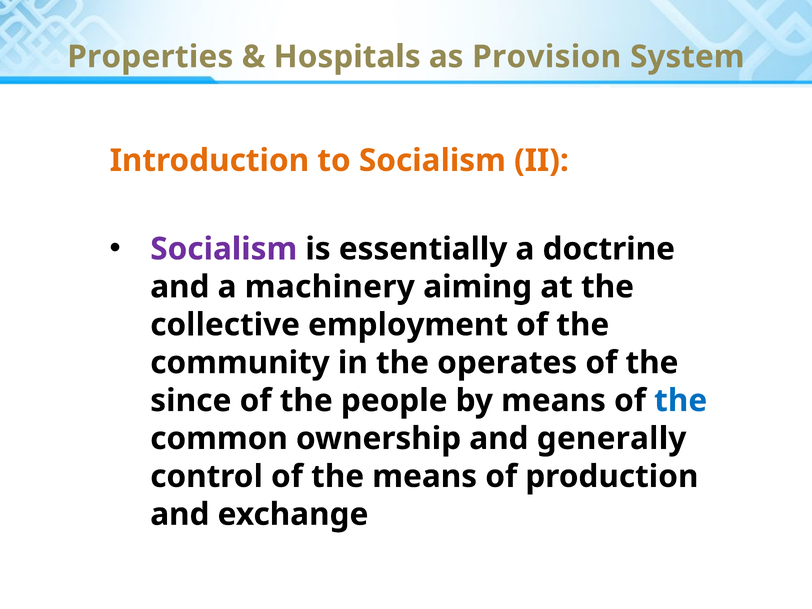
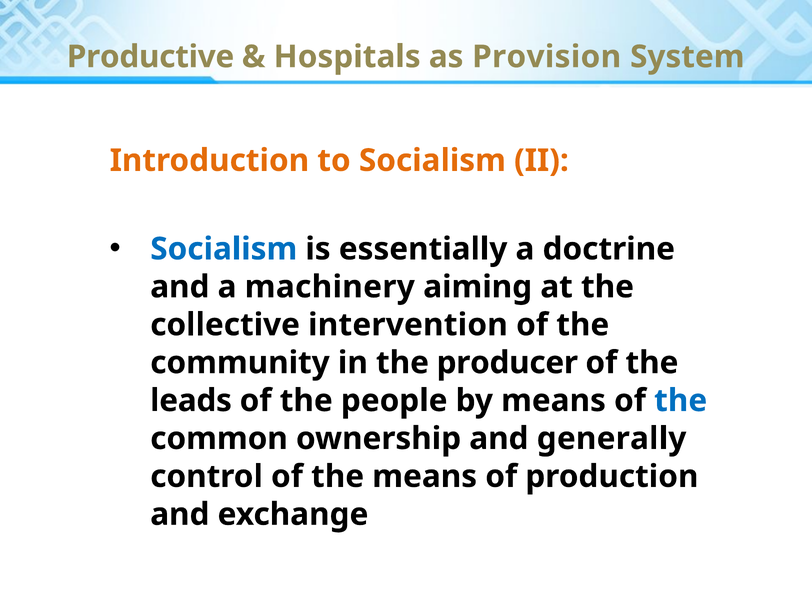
Properties: Properties -> Productive
Socialism at (224, 249) colour: purple -> blue
employment: employment -> intervention
operates: operates -> producer
since: since -> leads
